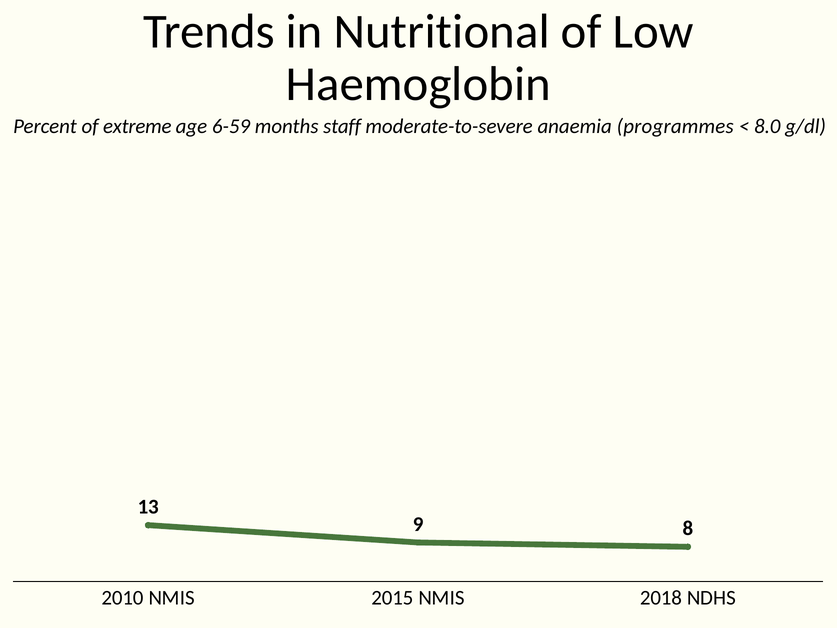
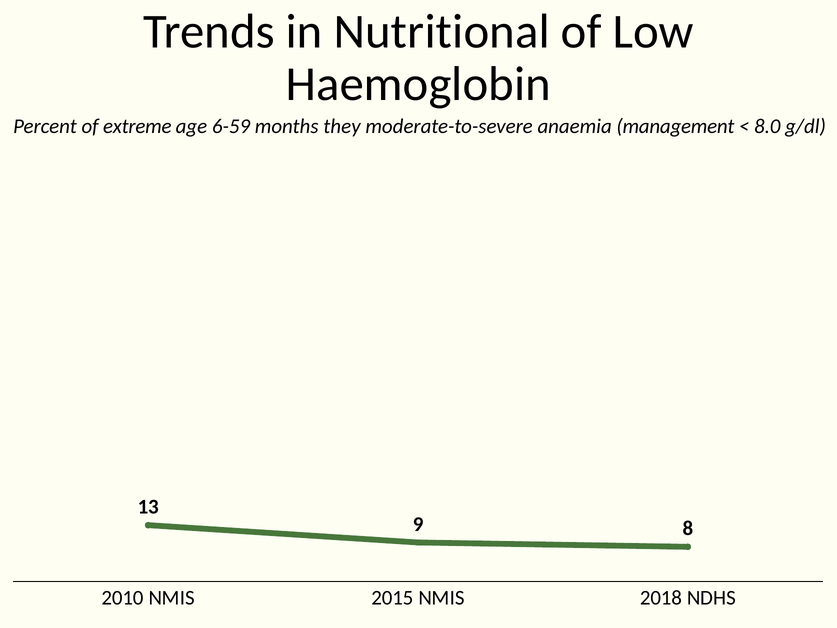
staff: staff -> they
programmes: programmes -> management
